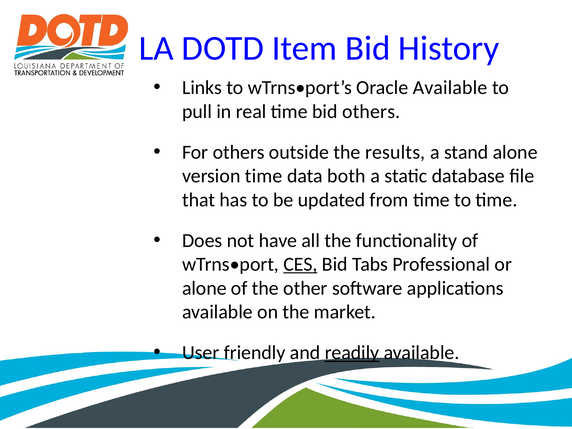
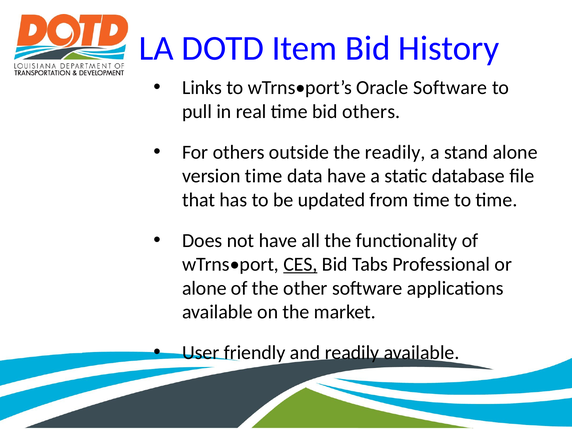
Oracle Available: Available -> Software
the results: results -> readily
data both: both -> have
readily at (352, 353) underline: present -> none
